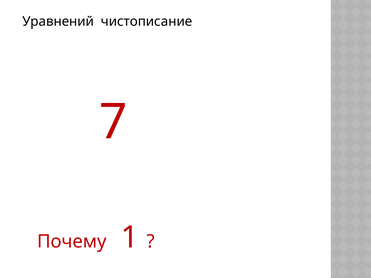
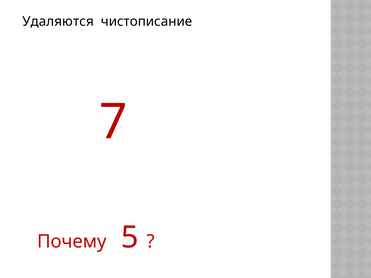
Уравнений: Уравнений -> Удаляются
1: 1 -> 5
